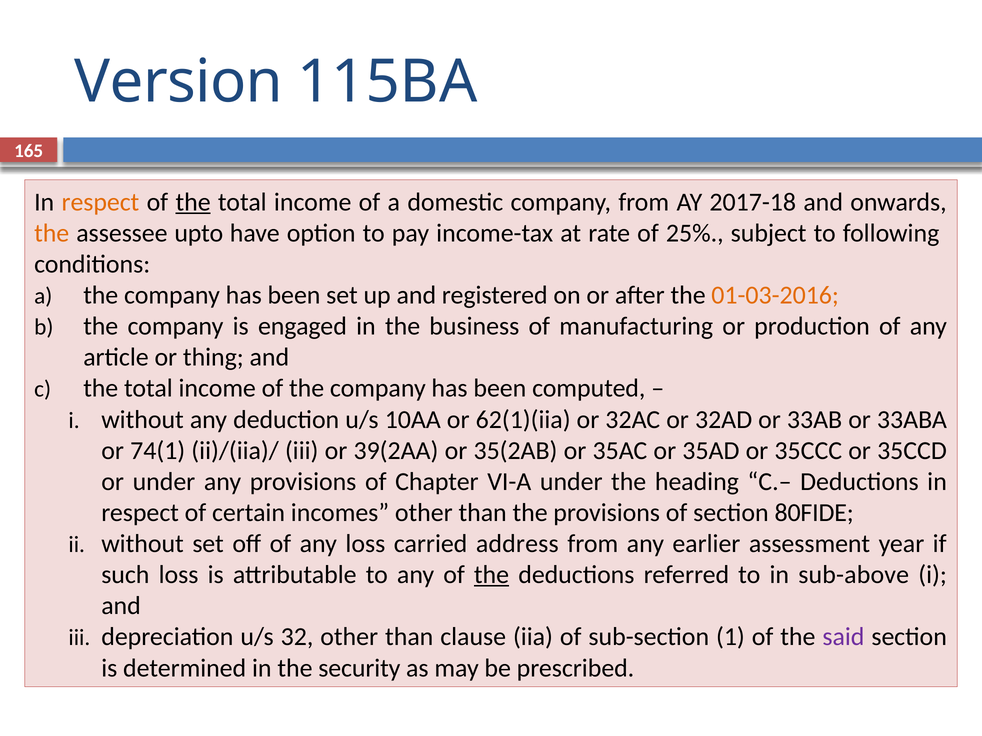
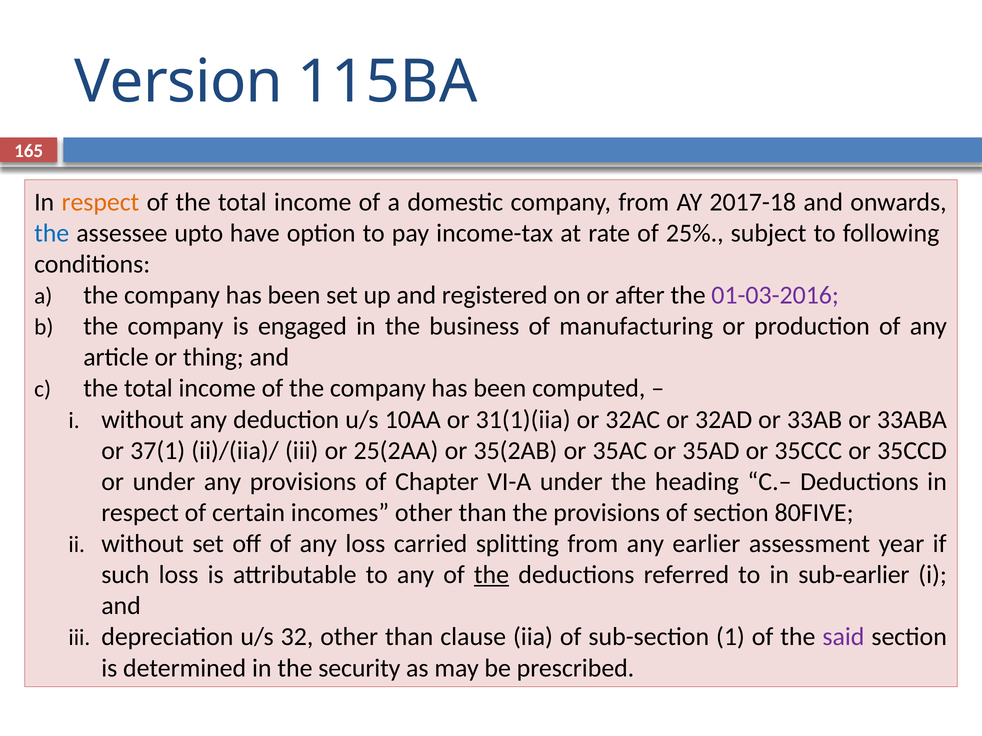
the at (193, 202) underline: present -> none
the at (52, 233) colour: orange -> blue
01-03-2016 colour: orange -> purple
62(1)(iia: 62(1)(iia -> 31(1)(iia
74(1: 74(1 -> 37(1
39(2AA: 39(2AA -> 25(2AA
80FIDE: 80FIDE -> 80FIVE
address: address -> splitting
sub-above: sub-above -> sub-earlier
